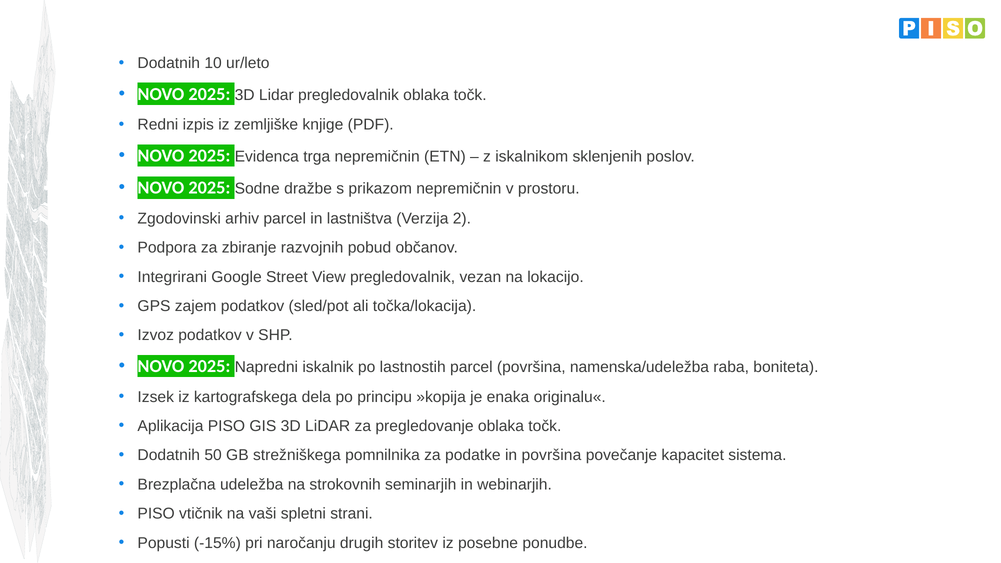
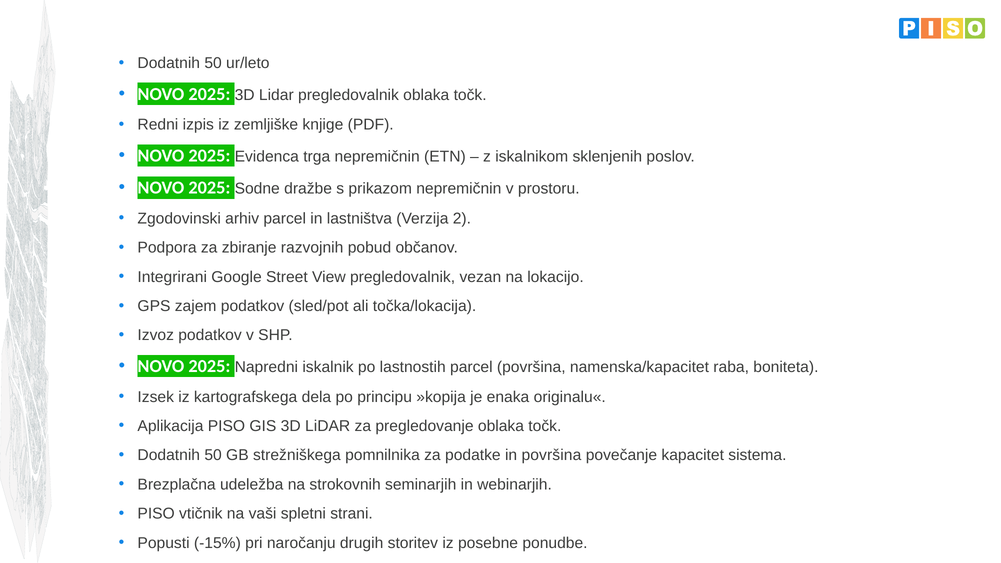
10 at (213, 63): 10 -> 50
namenska/udeležba: namenska/udeležba -> namenska/kapacitet
